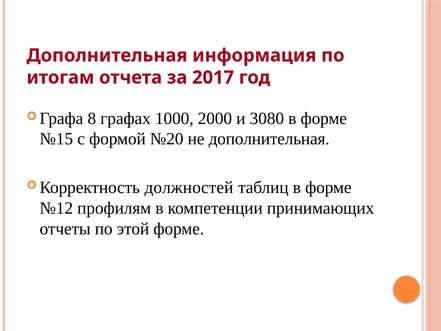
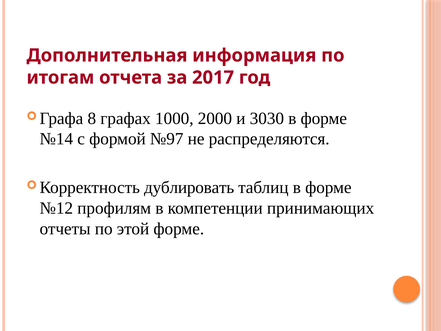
3080: 3080 -> 3030
№15: №15 -> №14
№20: №20 -> №97
не дополнительная: дополнительная -> распределяются
должностей: должностей -> дублировать
